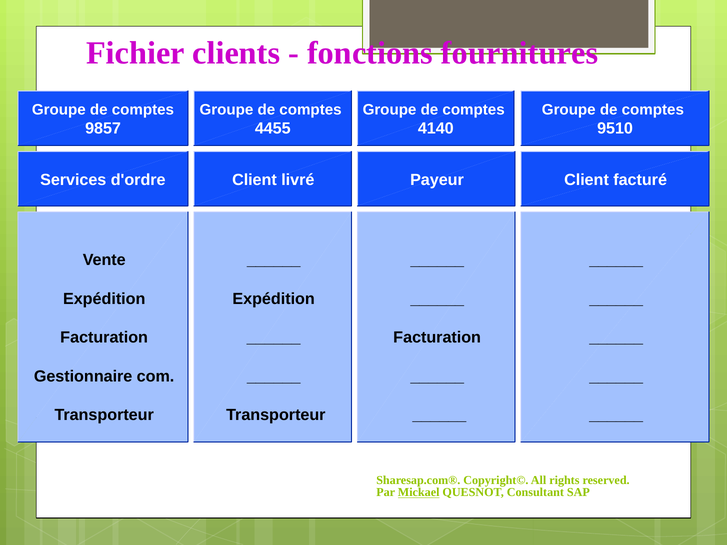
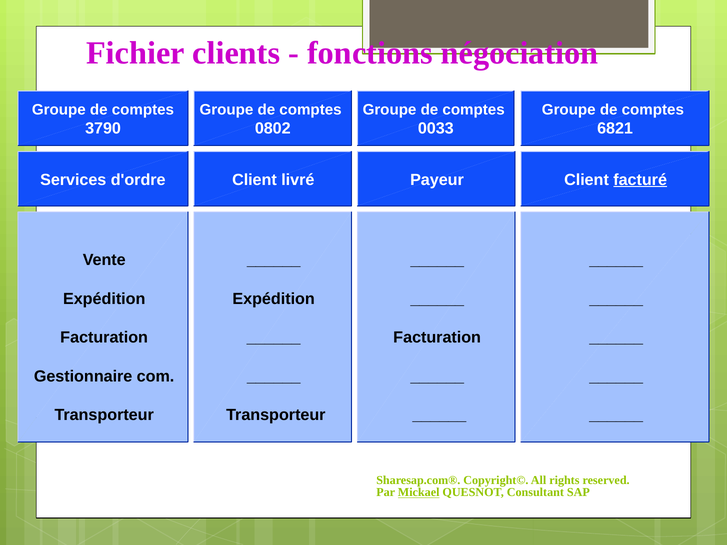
fournitures: fournitures -> négociation
9857: 9857 -> 3790
4455: 4455 -> 0802
4140: 4140 -> 0033
9510: 9510 -> 6821
facturé underline: none -> present
